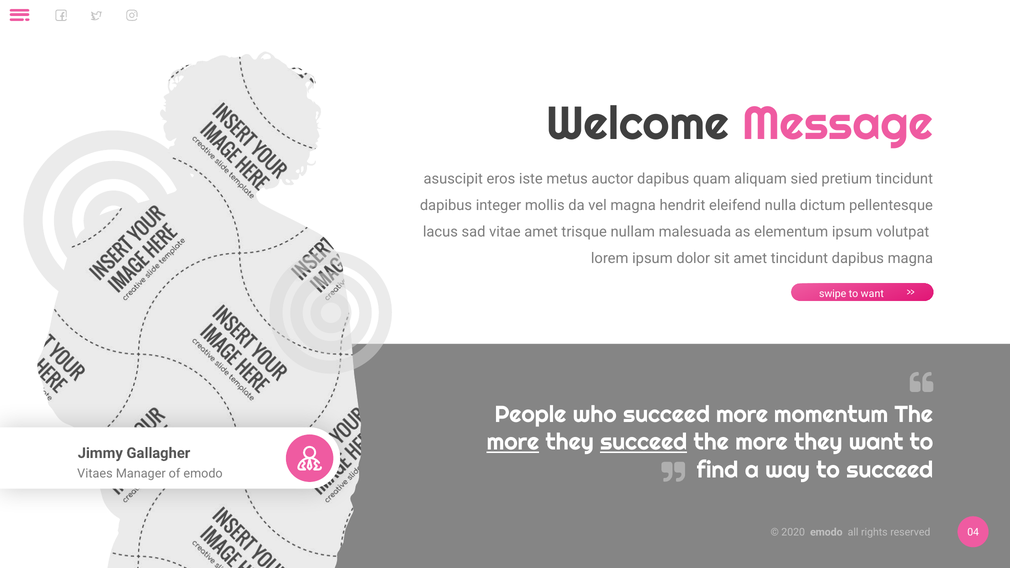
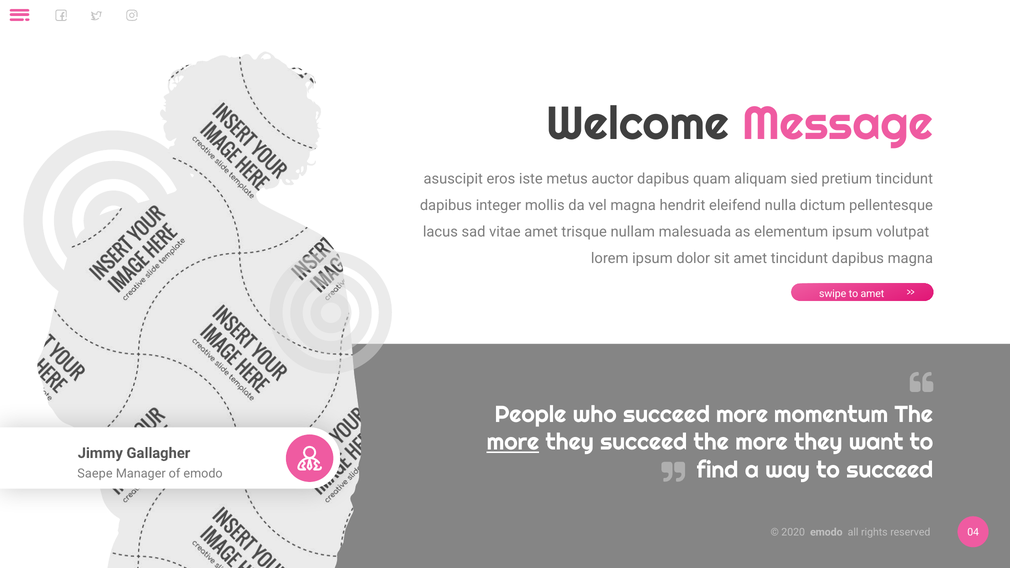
to want: want -> amet
succeed at (644, 442) underline: present -> none
Vitaes: Vitaes -> Saepe
